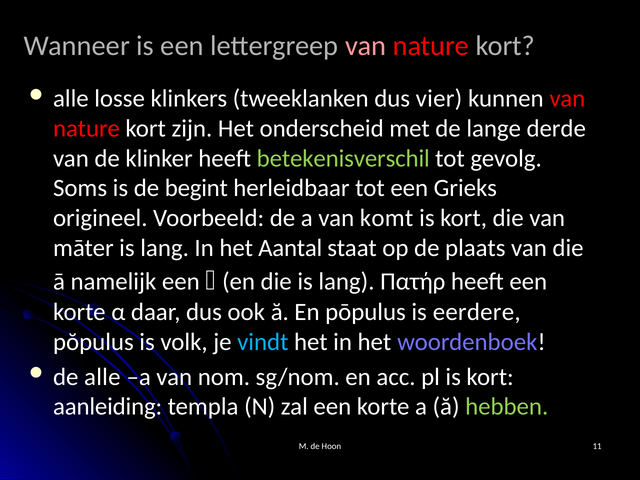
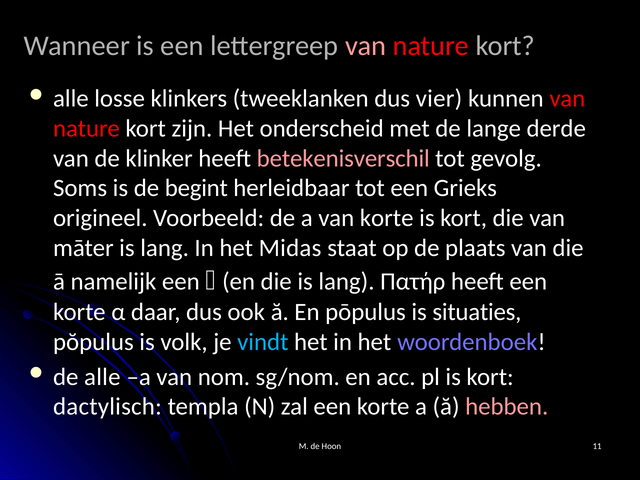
betekenisverschil colour: light green -> pink
van komt: komt -> korte
Aantal: Aantal -> Midas
eerdere: eerdere -> situaties
aanleiding: aanleiding -> dactylisch
hebben colour: light green -> pink
